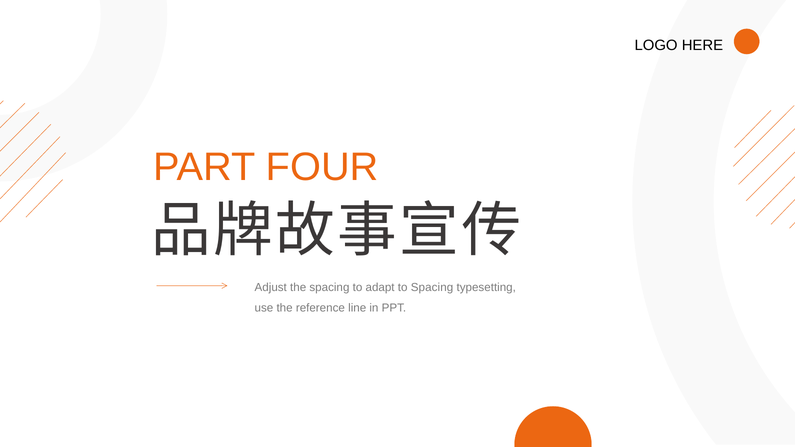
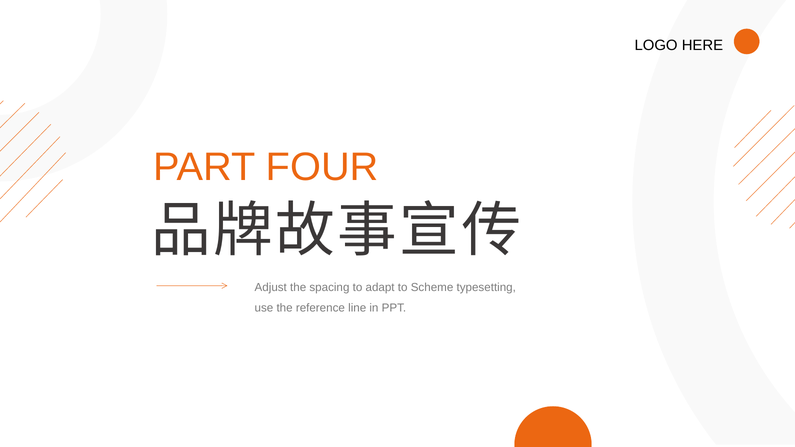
to Spacing: Spacing -> Scheme
